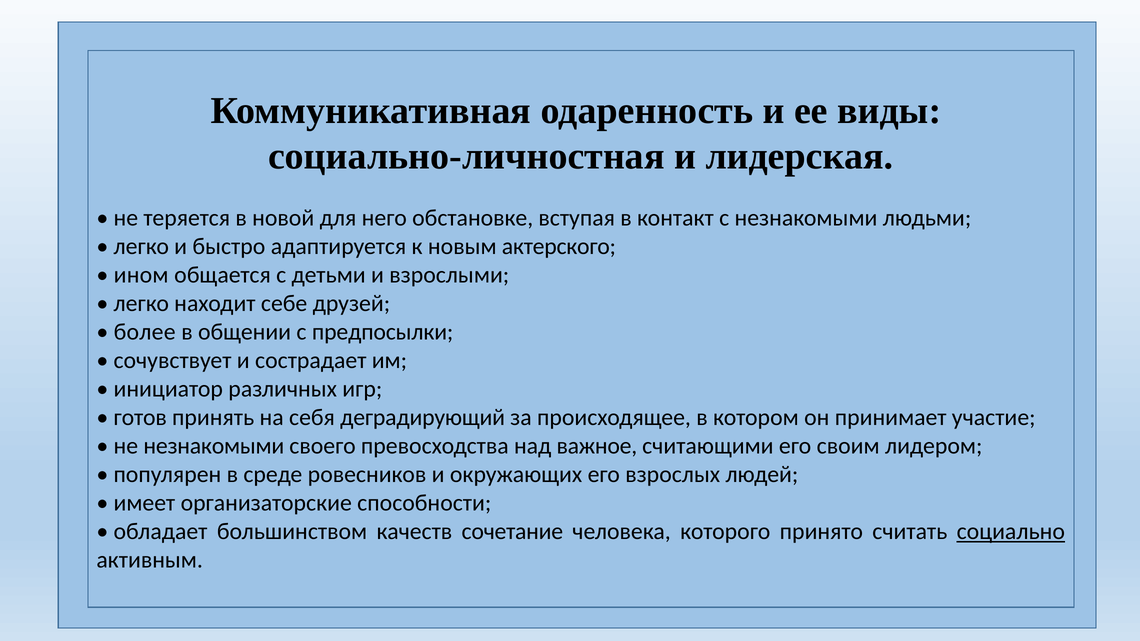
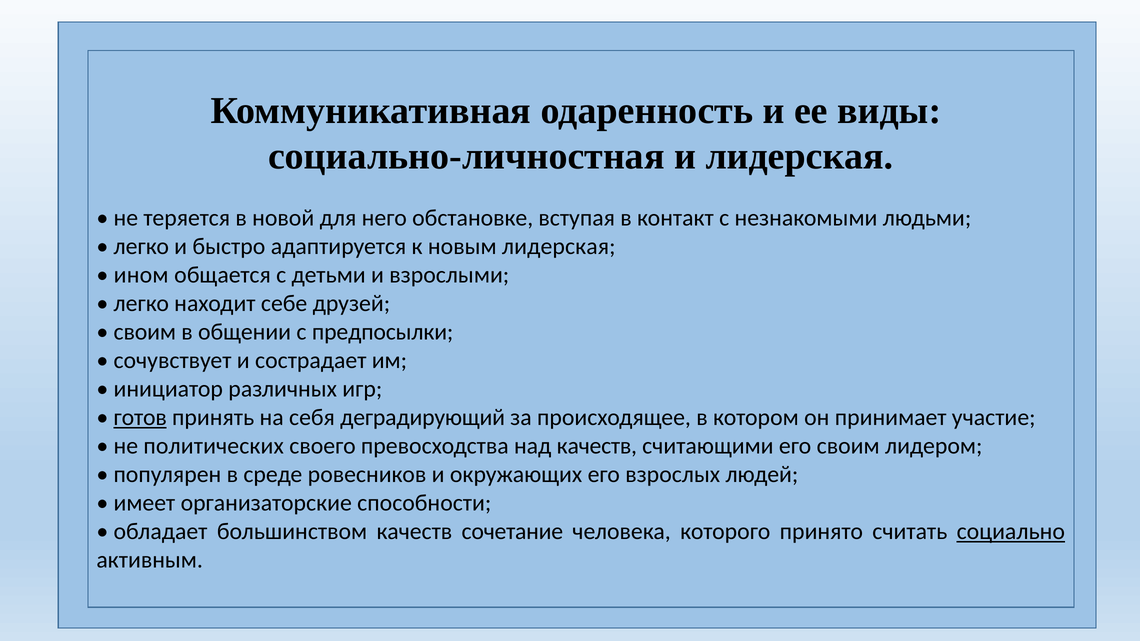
новым актерского: актерского -> лидерская
более at (145, 332): более -> своим
готов underline: none -> present
не незнакомыми: незнакомыми -> политических
над важное: важное -> качеств
